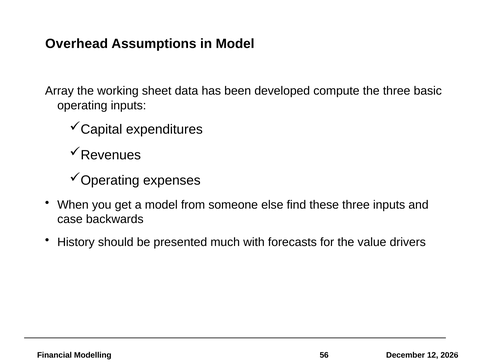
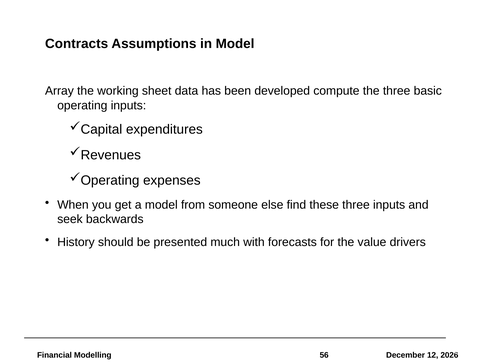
Overhead: Overhead -> Contracts
case: case -> seek
